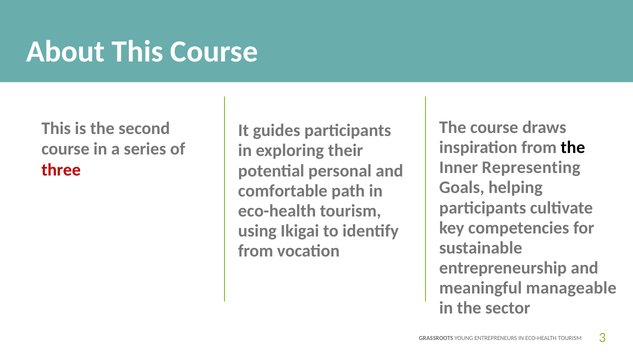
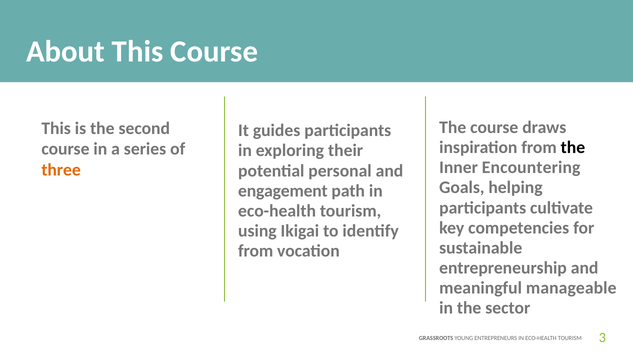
Representing: Representing -> Encountering
three colour: red -> orange
comfortable: comfortable -> engagement
